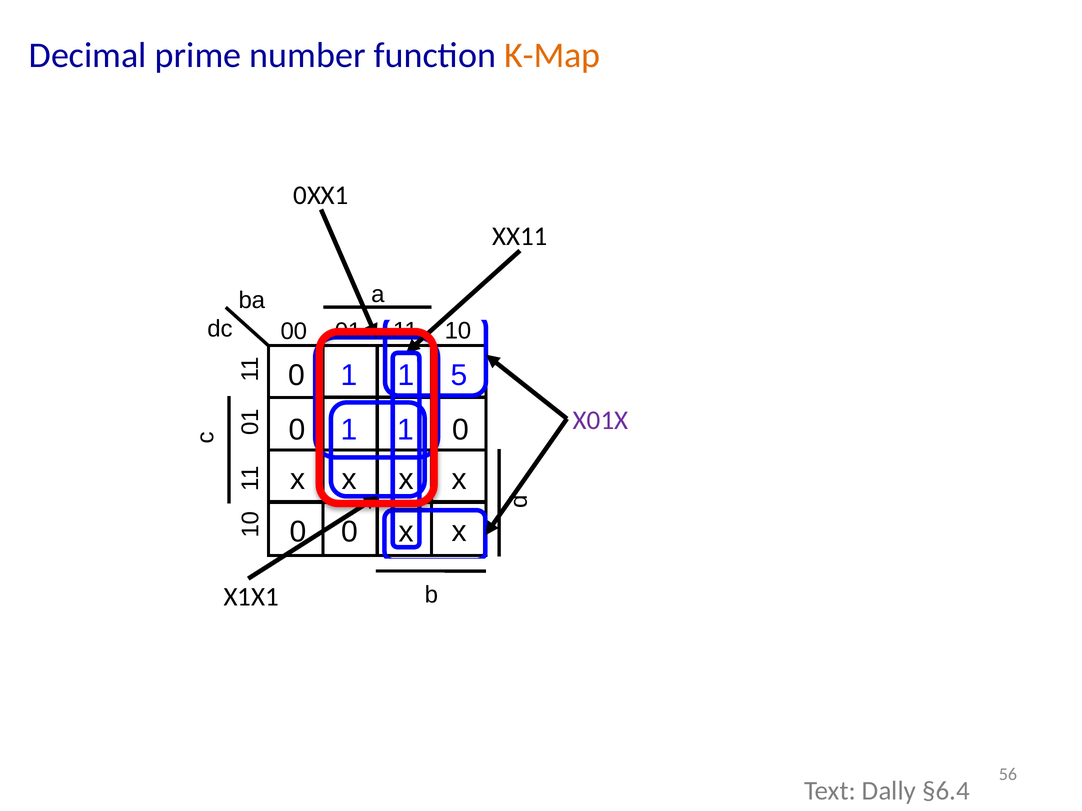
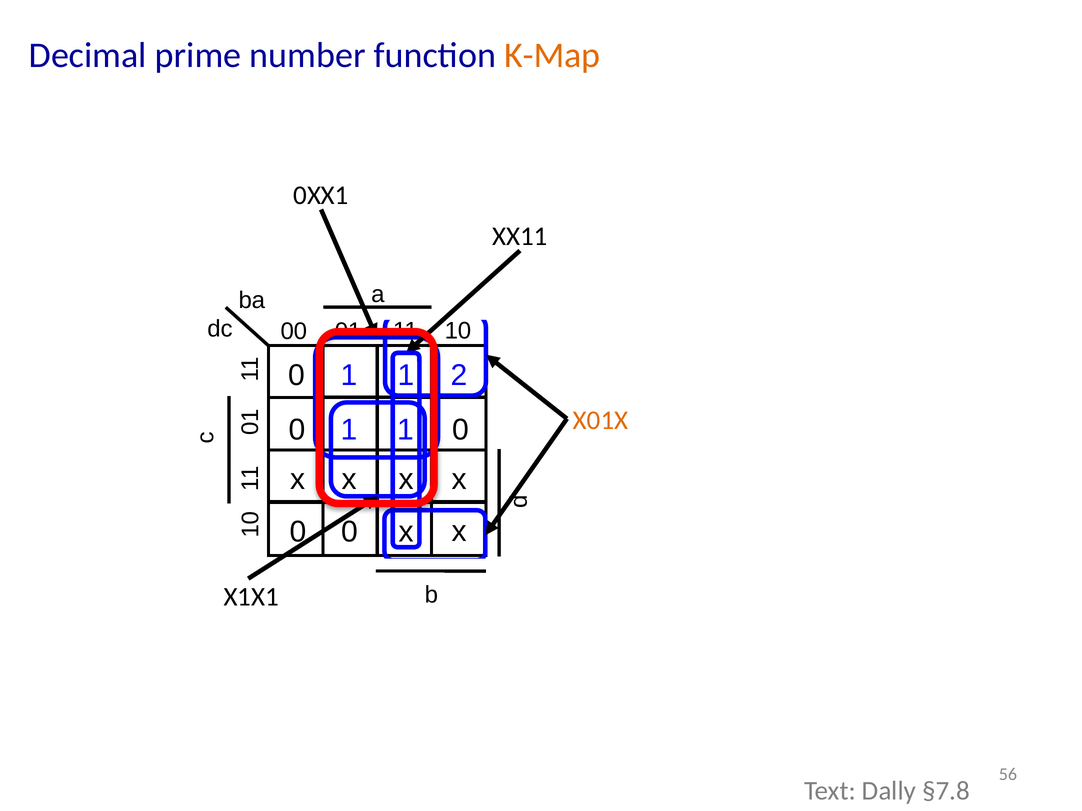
5: 5 -> 2
X01X colour: purple -> orange
§6.4: §6.4 -> §7.8
